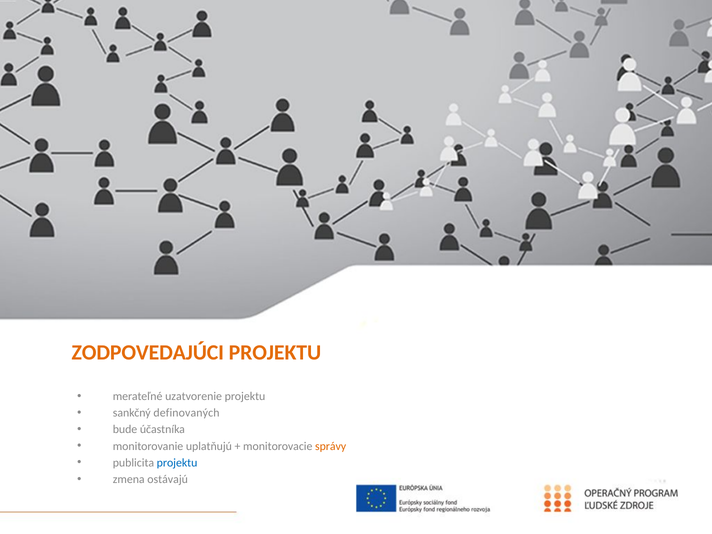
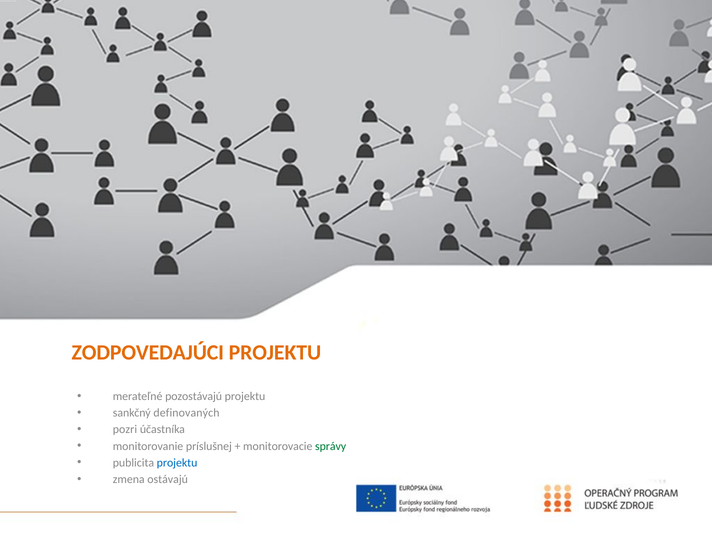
uzatvorenie: uzatvorenie -> pozostávajú
bude: bude -> pozri
uplatňujú: uplatňujú -> príslušnej
správy colour: orange -> green
